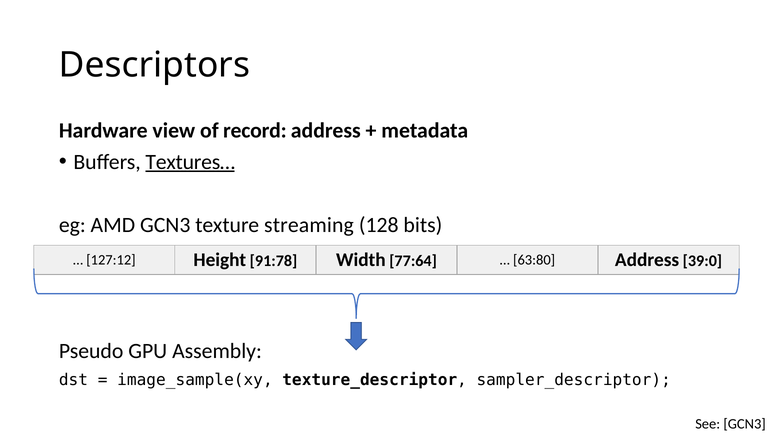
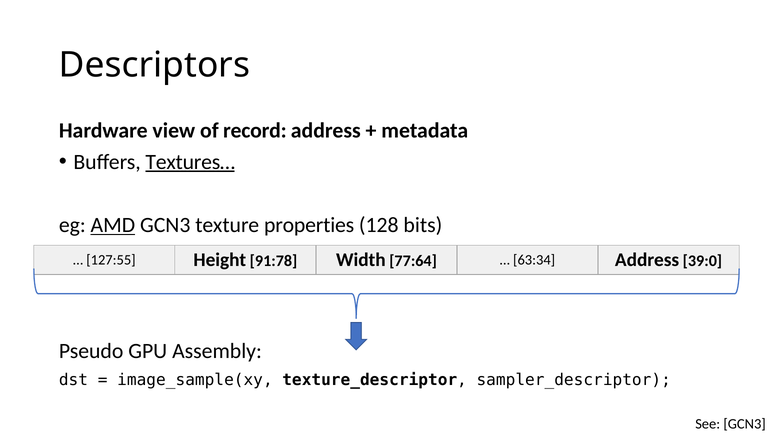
AMD underline: none -> present
streaming: streaming -> properties
127:12: 127:12 -> 127:55
63:80: 63:80 -> 63:34
